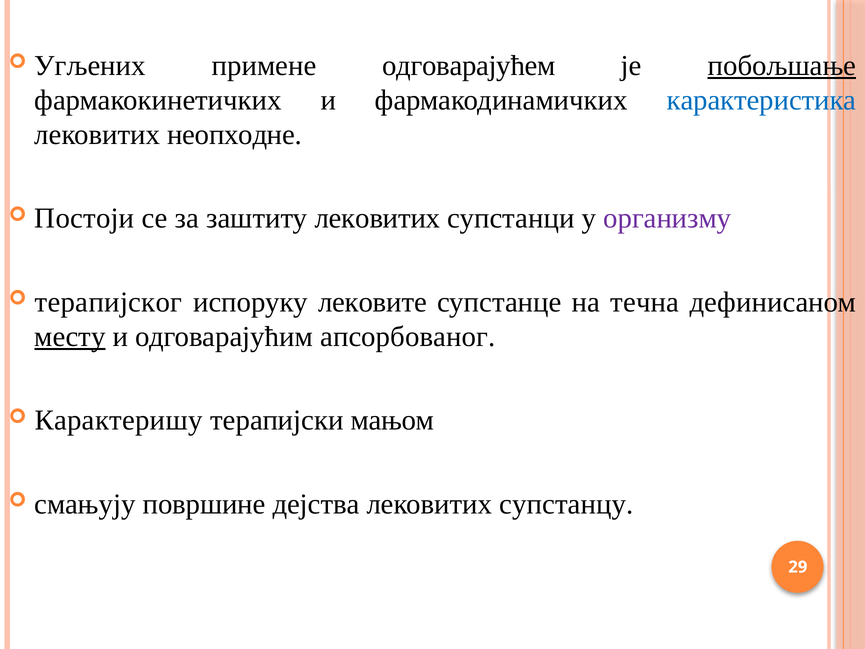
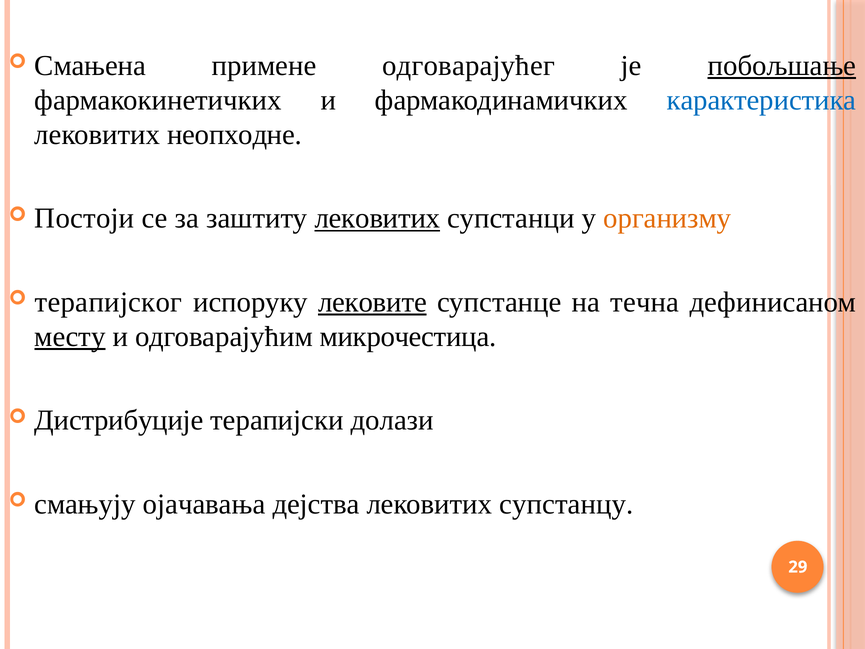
Угљених: Угљених -> Смањена
одговарајућем: одговарајућем -> одговарајућег
лековитих at (377, 218) underline: none -> present
организму colour: purple -> orange
лековите underline: none -> present
апсорбованог: апсорбованог -> микрочестица
Карактеришу: Карактеришу -> Дистрибуције
мањом: мањом -> долази
површине: површине -> ојачавања
